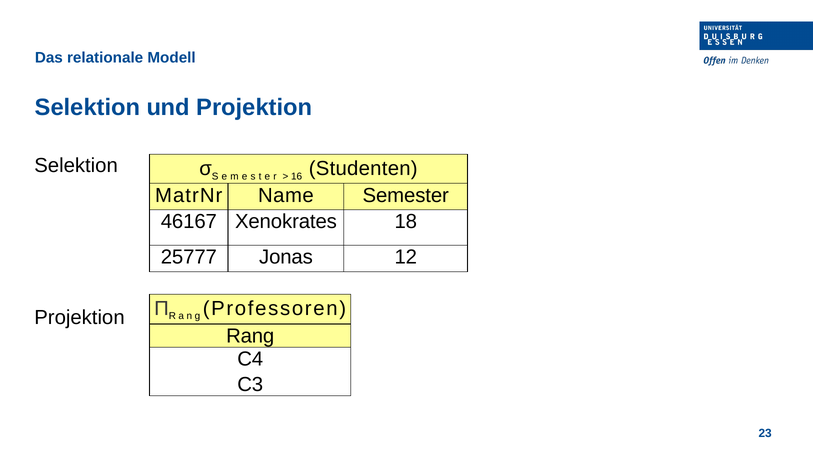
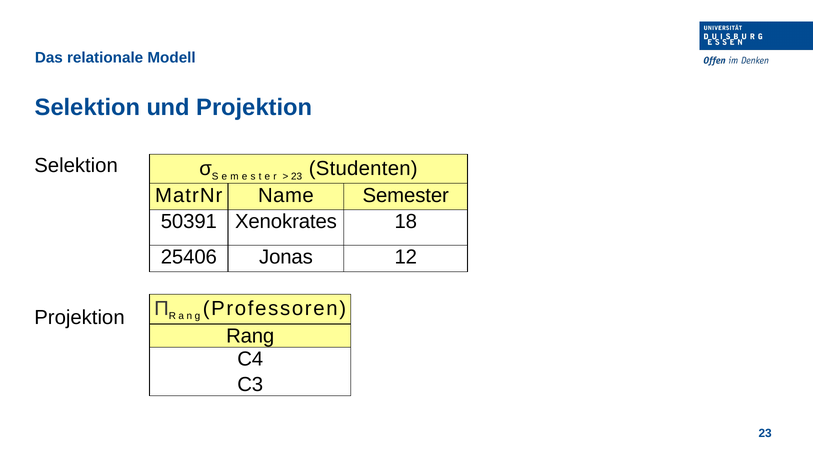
16 at (297, 176): 16 -> 23
46167: 46167 -> 50391
25777: 25777 -> 25406
